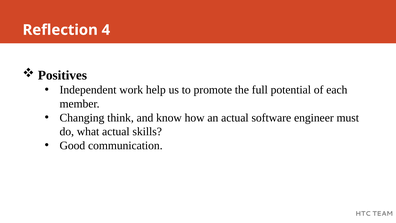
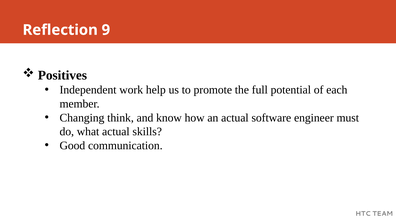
4: 4 -> 9
